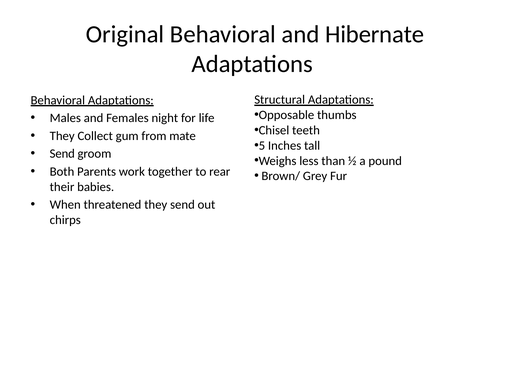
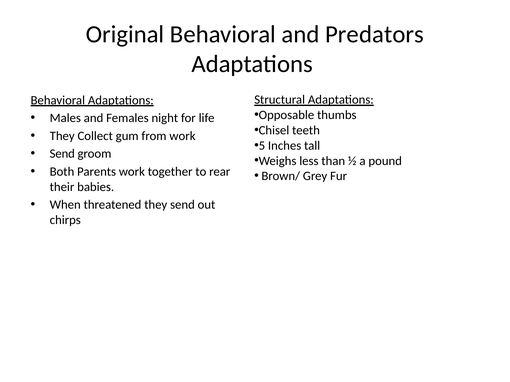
Hibernate: Hibernate -> Predators
from mate: mate -> work
